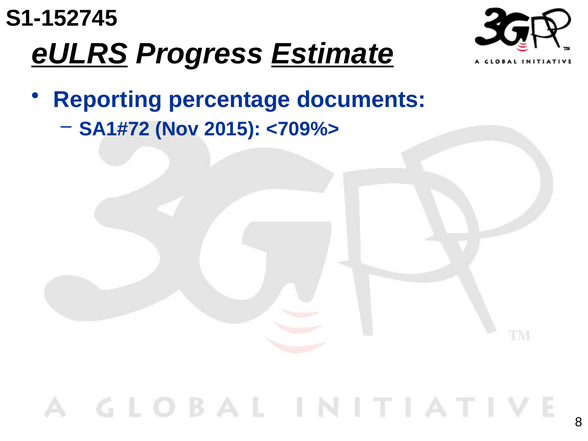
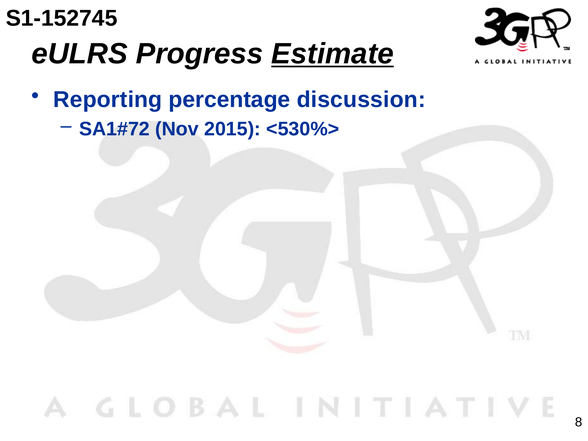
eULRS underline: present -> none
documents: documents -> discussion
<709%>: <709%> -> <530%>
